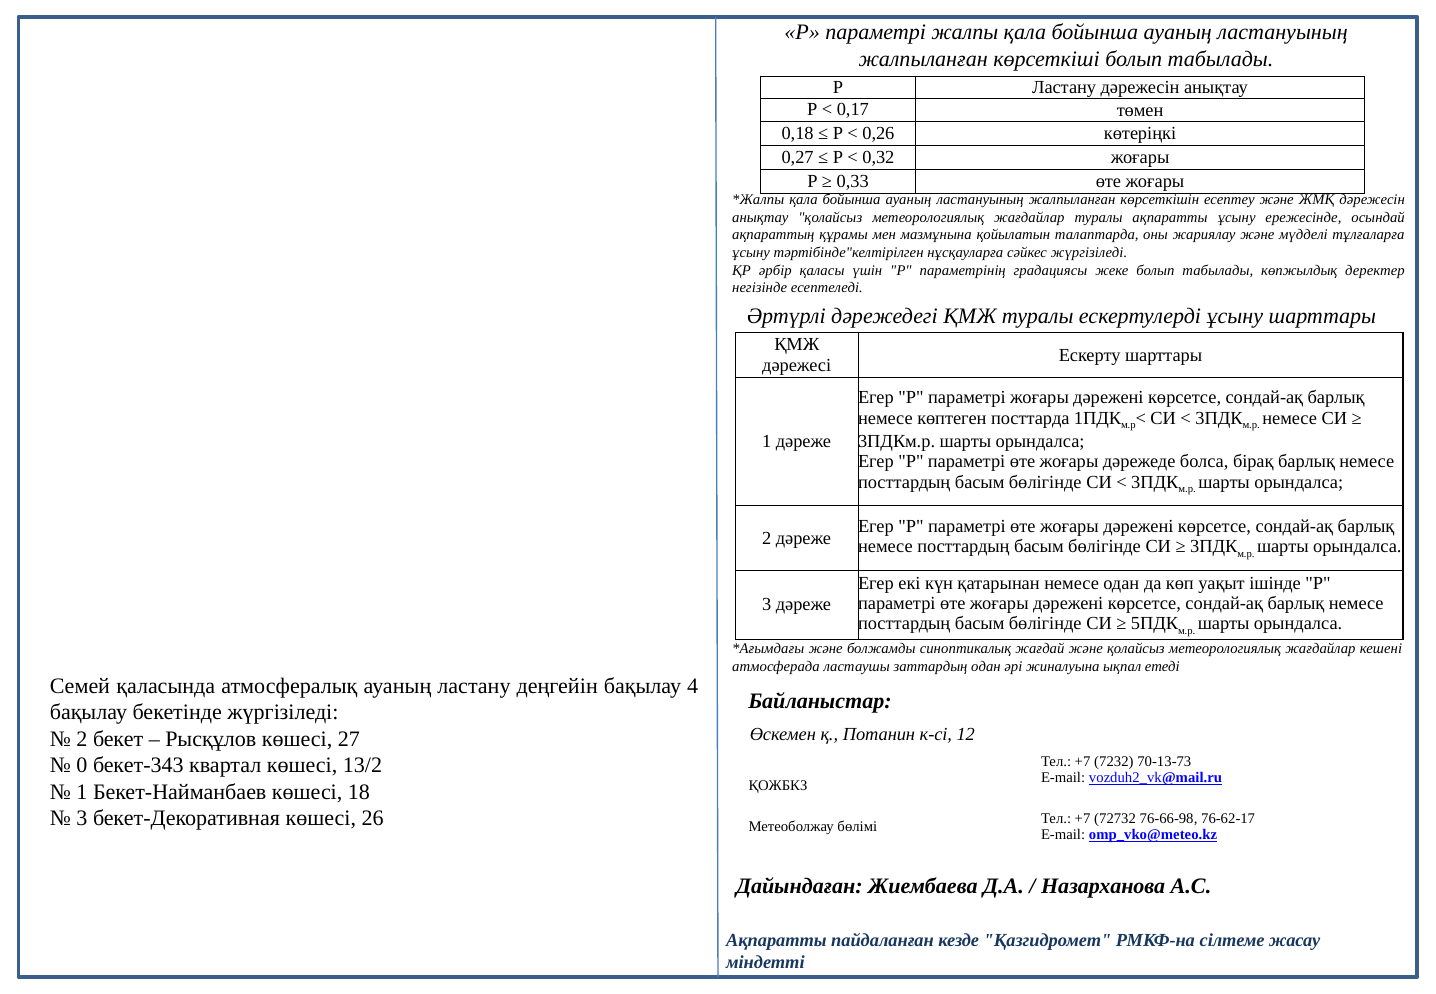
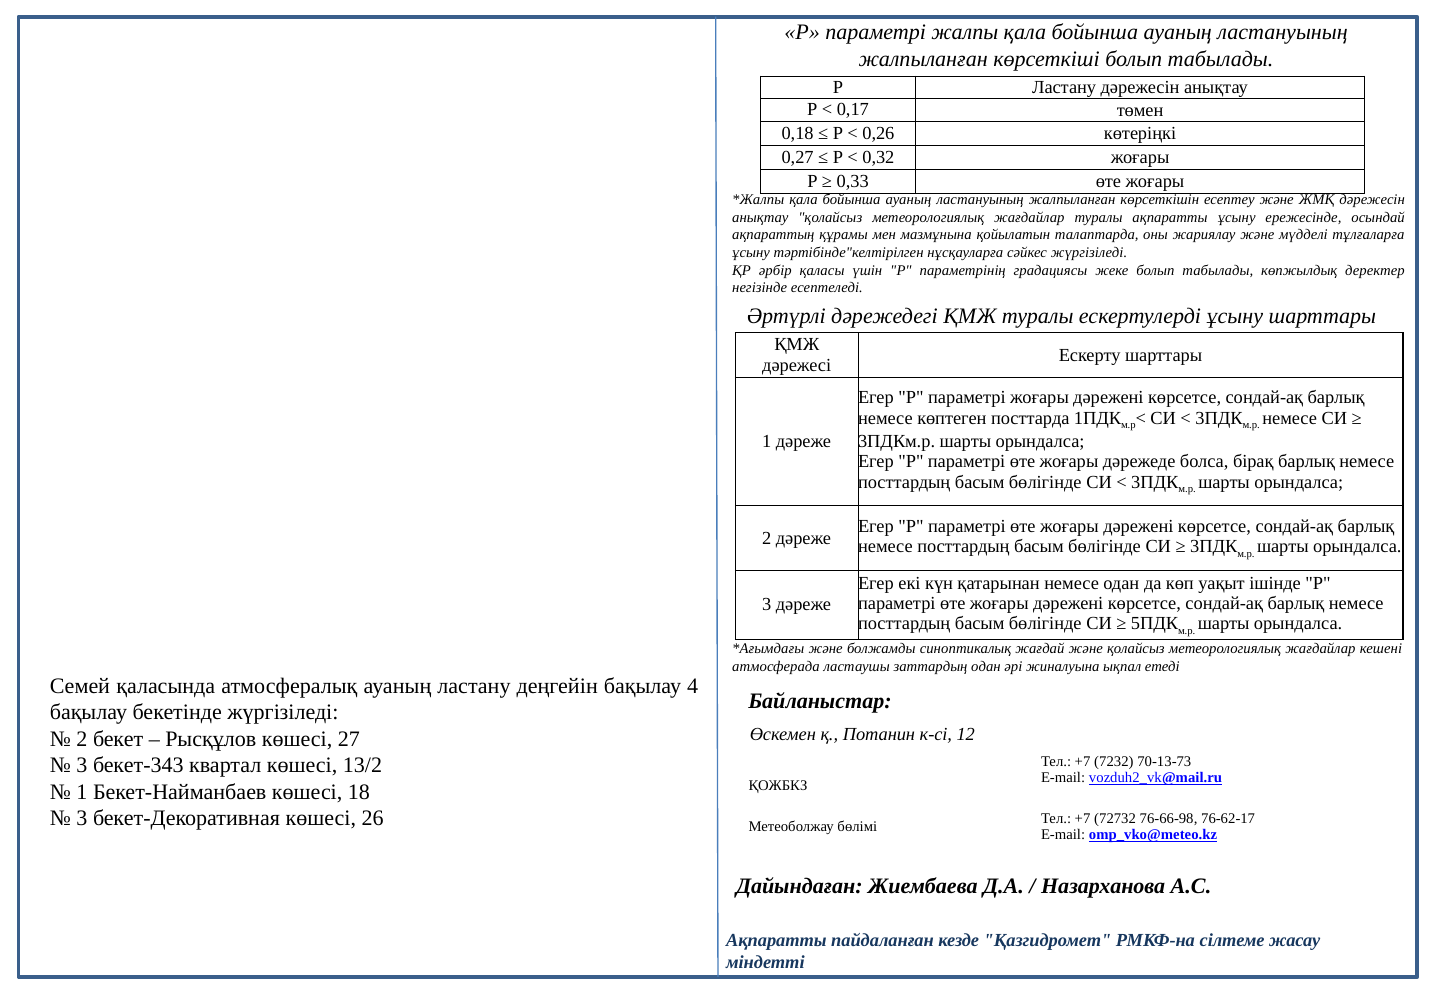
0 at (82, 766): 0 -> 3
